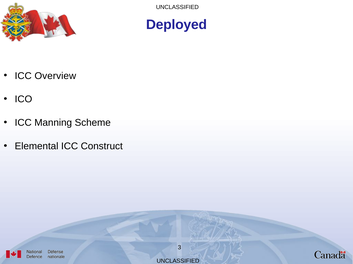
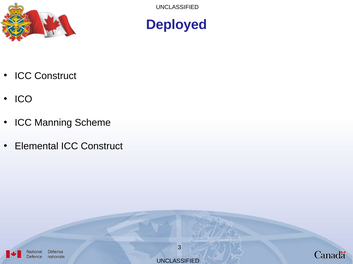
Overview at (55, 76): Overview -> Construct
